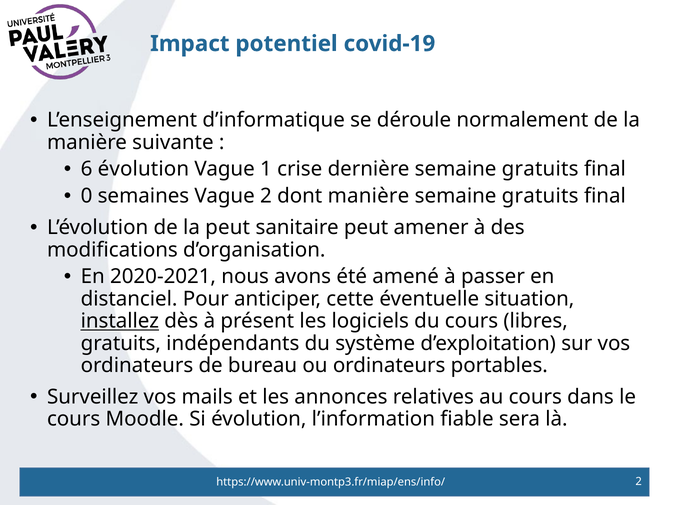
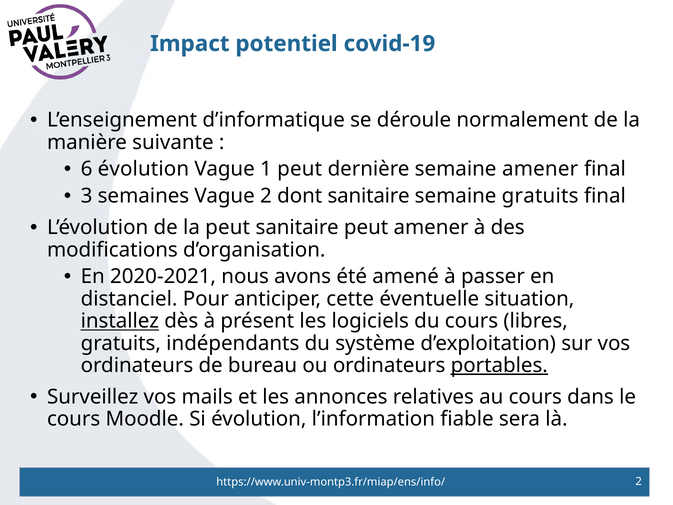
1 crise: crise -> peut
dernière semaine gratuits: gratuits -> amener
0: 0 -> 3
dont manière: manière -> sanitaire
portables underline: none -> present
